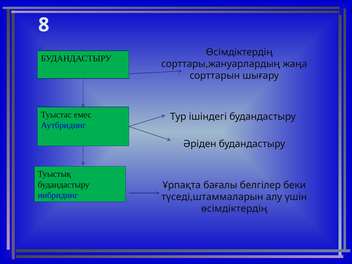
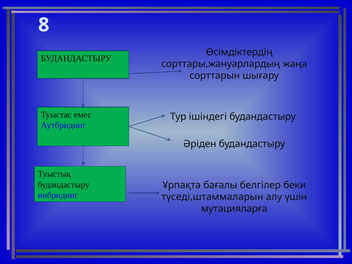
өсімдіктердің at (234, 209): өсімдіктердің -> мутацияларға
